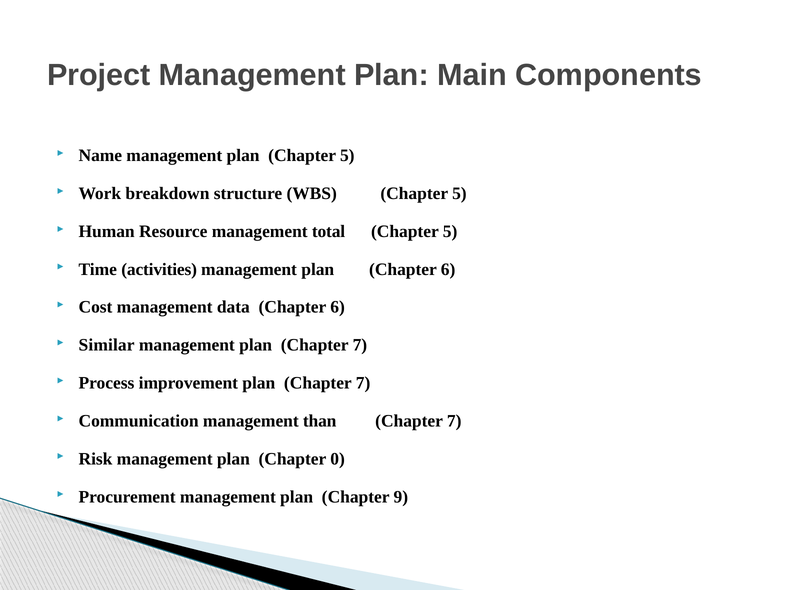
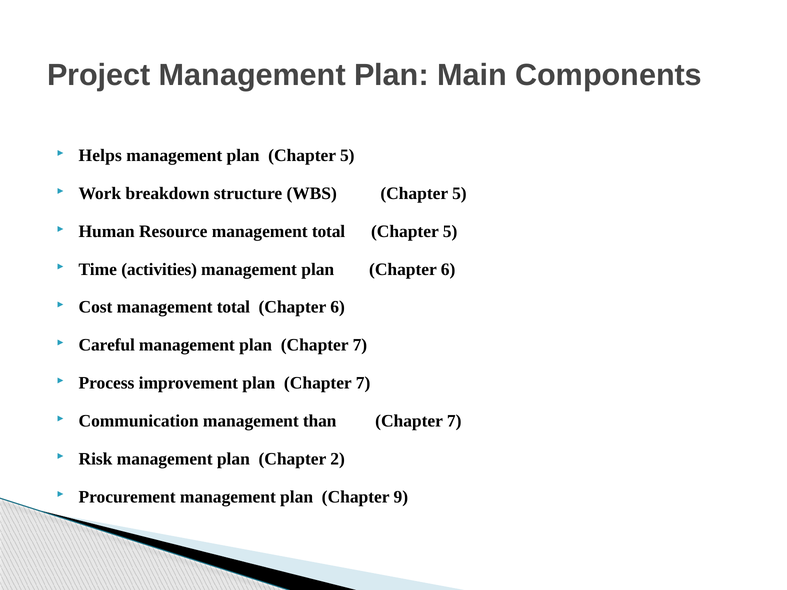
Name: Name -> Helps
Cost management data: data -> total
Similar: Similar -> Careful
0: 0 -> 2
